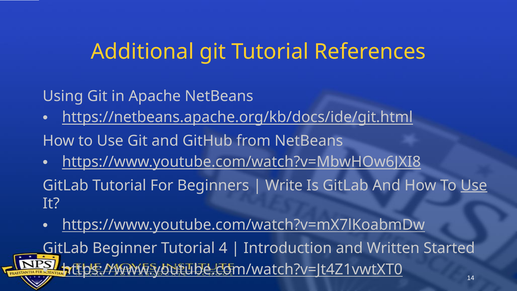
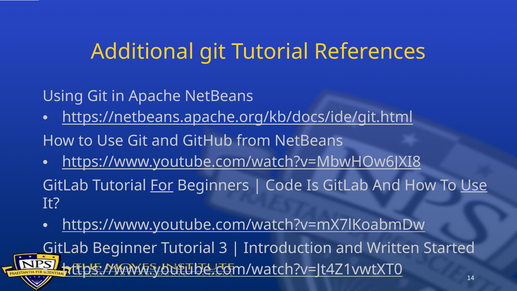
For underline: none -> present
Write: Write -> Code
4: 4 -> 3
